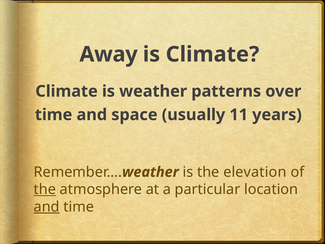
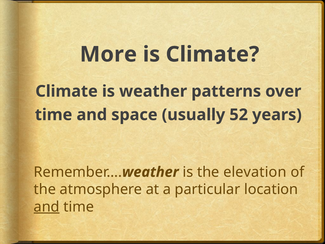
Away: Away -> More
11: 11 -> 52
the at (45, 189) underline: present -> none
